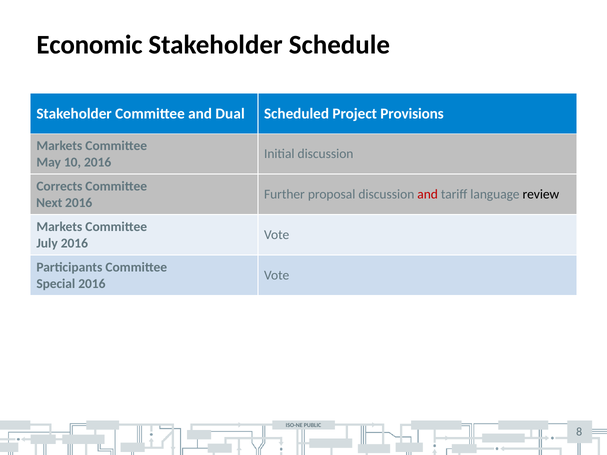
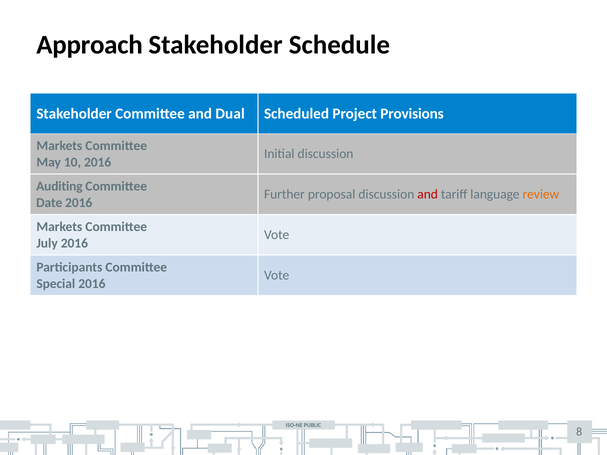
Economic: Economic -> Approach
Corrects: Corrects -> Auditing
review colour: black -> orange
Next: Next -> Date
